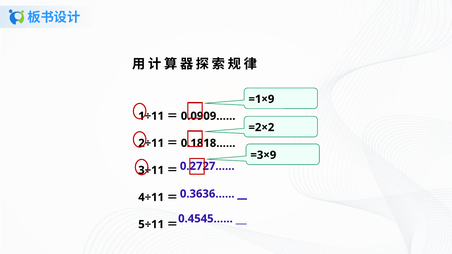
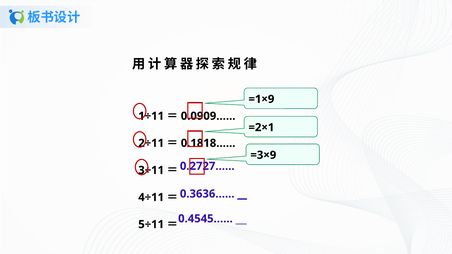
=2×2: =2×2 -> =2×1
